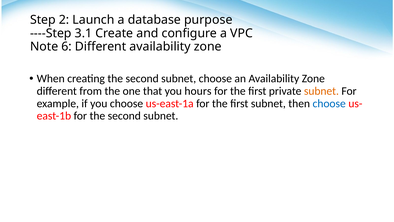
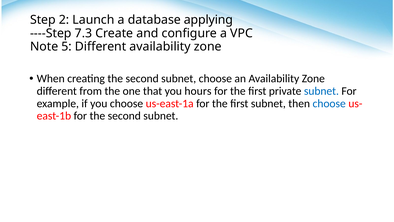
purpose: purpose -> applying
3.1: 3.1 -> 7.3
6: 6 -> 5
subnet at (321, 91) colour: orange -> blue
